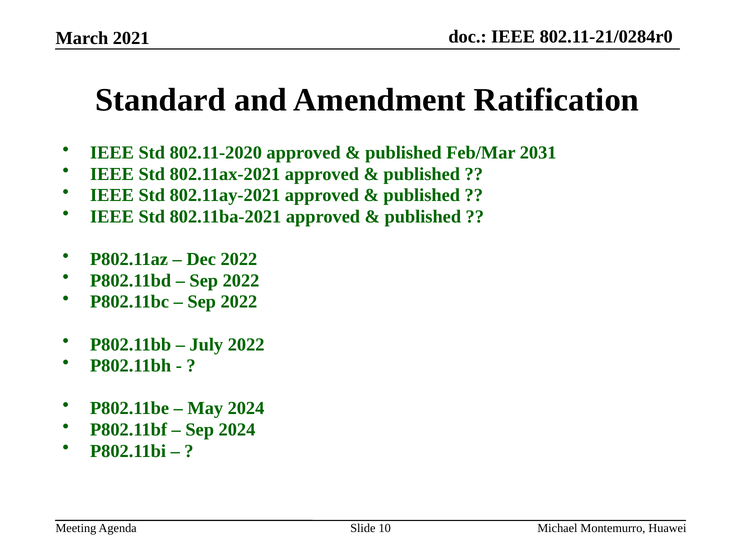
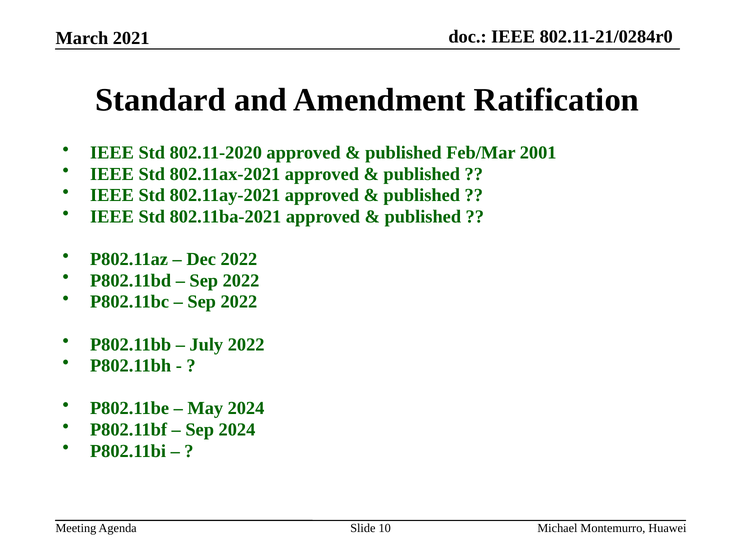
2031: 2031 -> 2001
